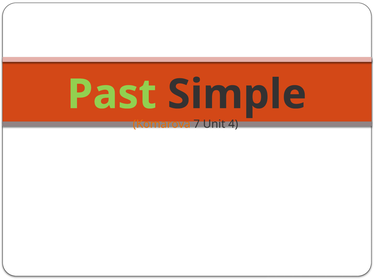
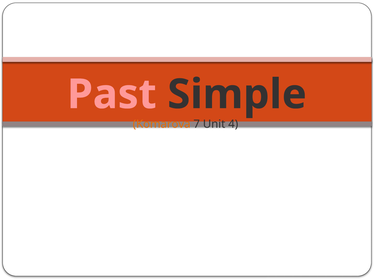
Past colour: light green -> pink
